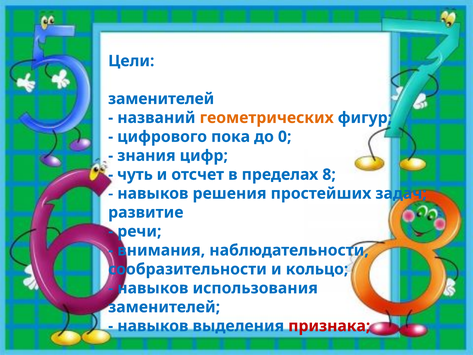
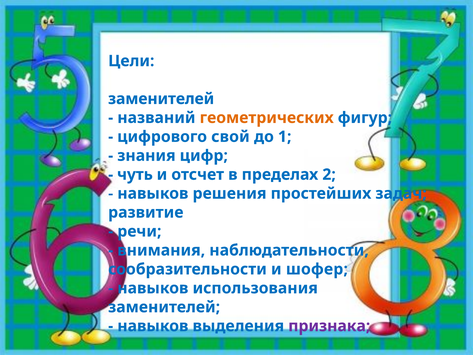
пока: пока -> свой
0: 0 -> 1
8: 8 -> 2
кольцо: кольцо -> шофер
признака colour: red -> purple
